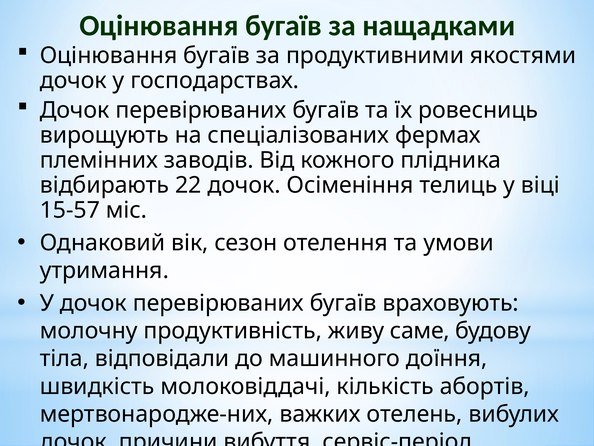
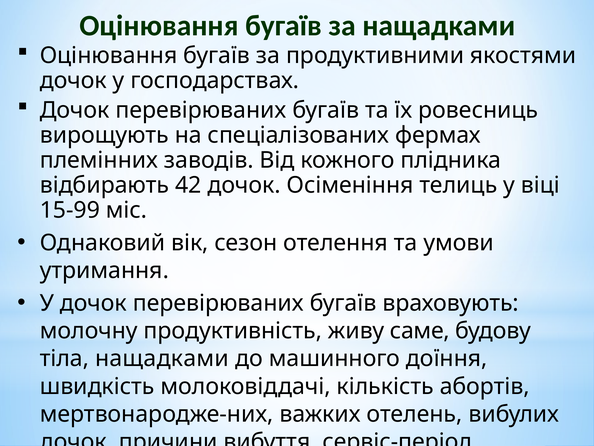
22: 22 -> 42
15-57: 15-57 -> 15-99
тіла відповідали: відповідали -> нащадками
